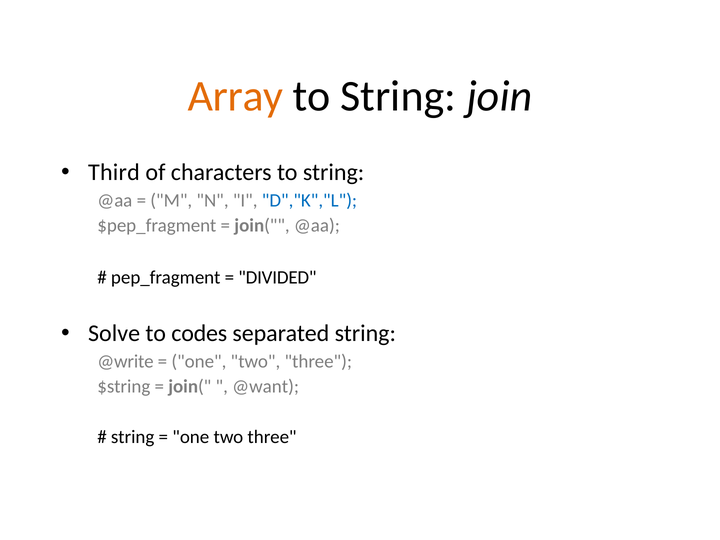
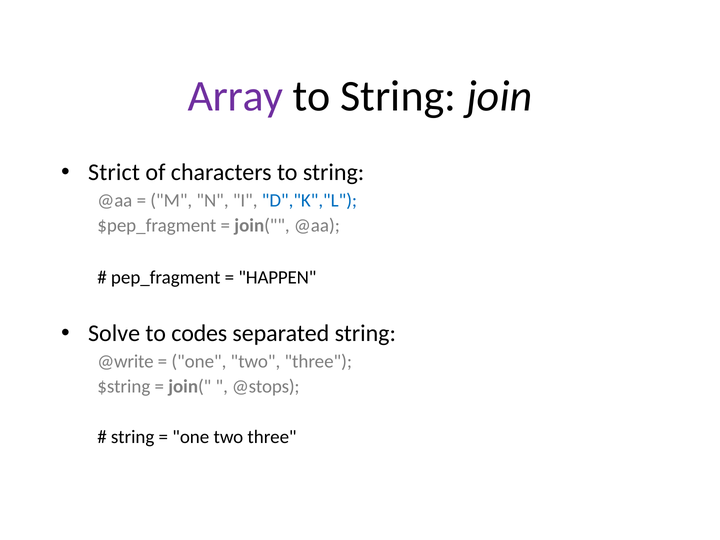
Array colour: orange -> purple
Third: Third -> Strict
DIVIDED: DIVIDED -> HAPPEN
@want: @want -> @stops
